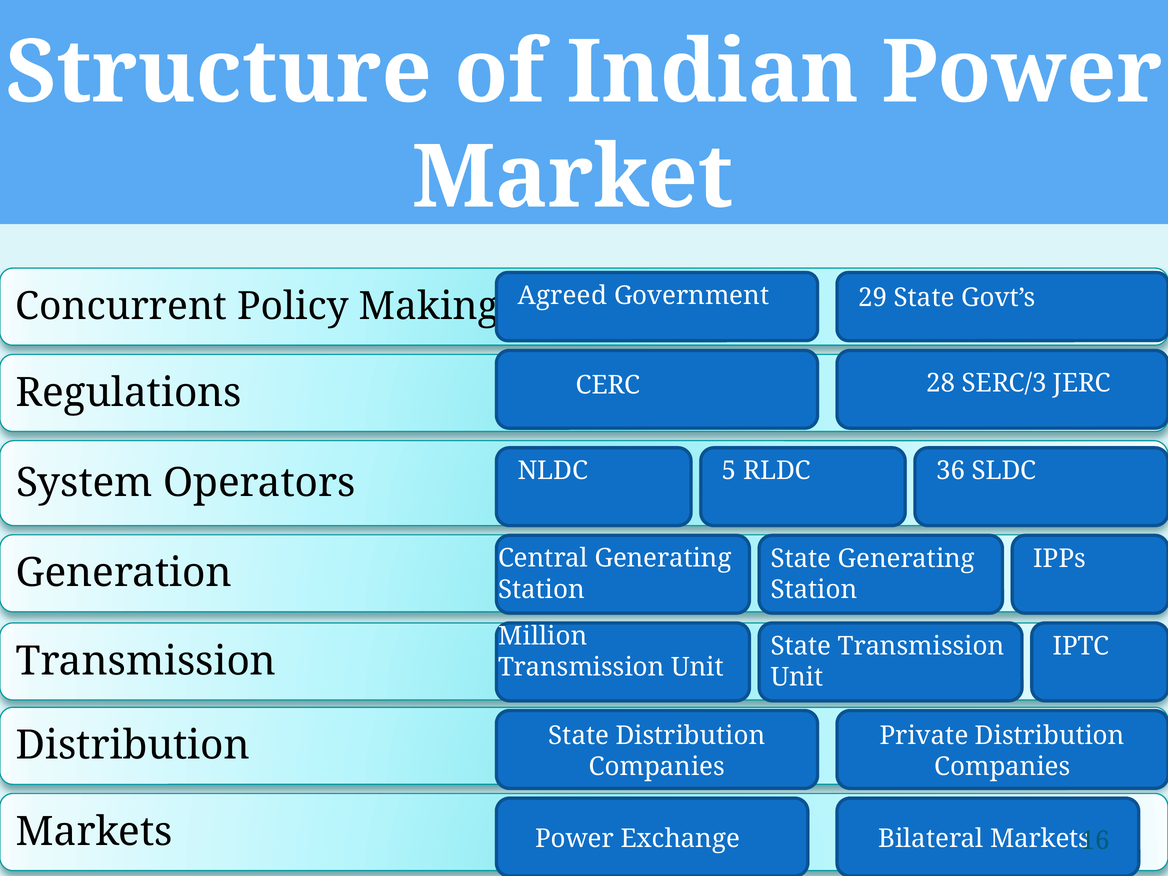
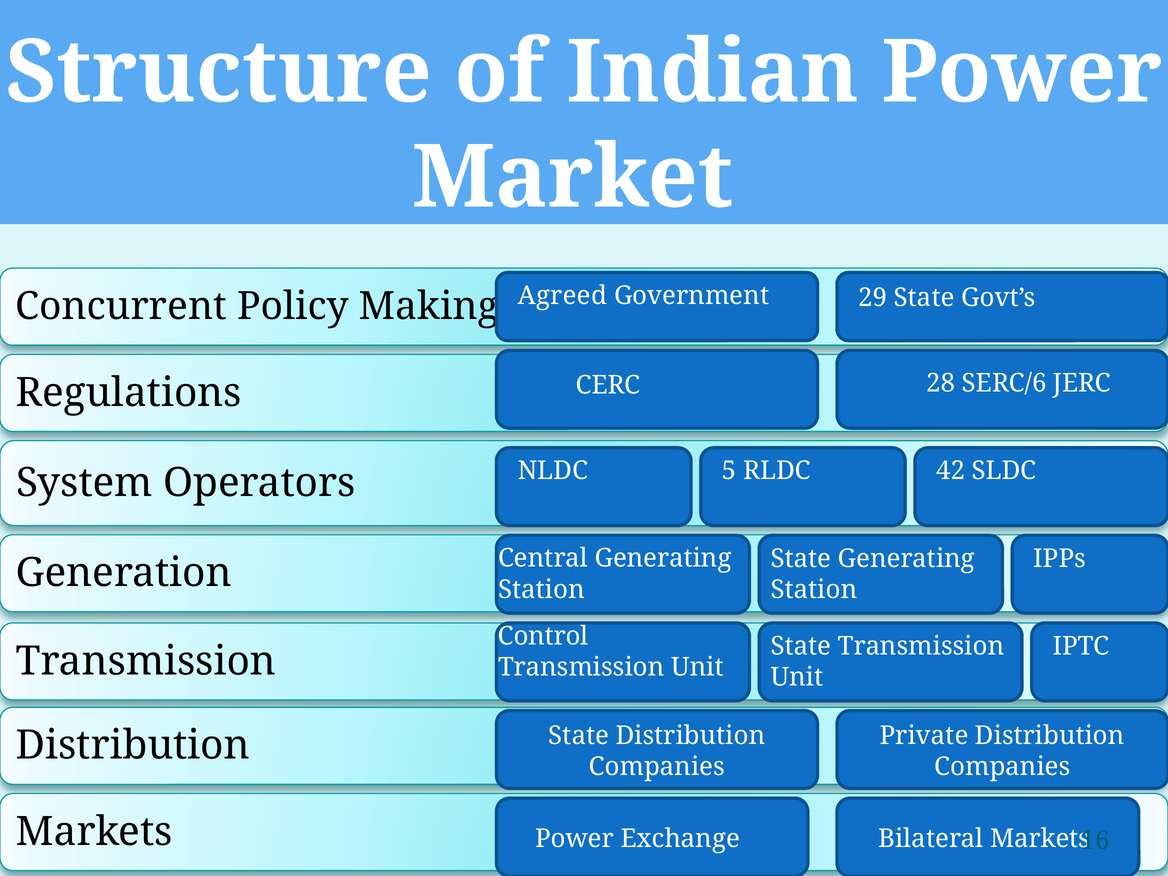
SERC/3: SERC/3 -> SERC/6
36: 36 -> 42
Million: Million -> Control
